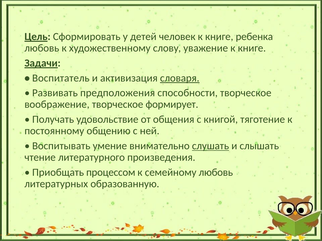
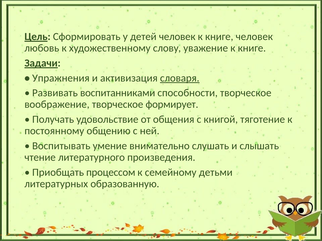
книге ребенка: ребенка -> человек
Воспитатель: Воспитатель -> Упражнения
предположения: предположения -> воспитанниками
слушать underline: present -> none
семейному любовь: любовь -> детьми
